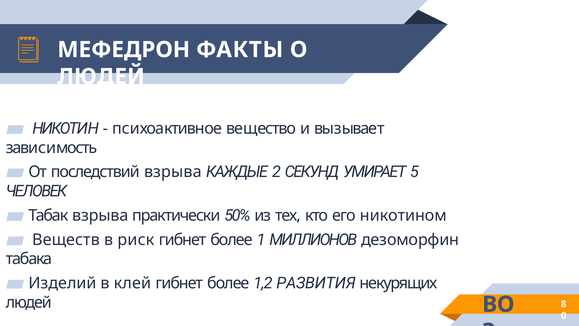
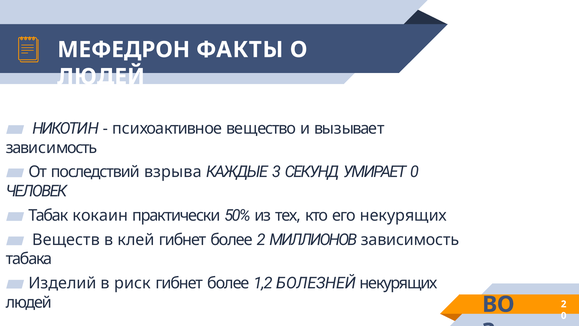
2: 2 -> 3
УМИРАЕТ 5: 5 -> 0
Табак взрыва: взрыва -> кокаин
его никотином: никотином -> некурящих
риск: риск -> клей
более 1: 1 -> 2
МИЛЛИОНОВ дезоморфин: дезоморфин -> зависимость
клей: клей -> риск
РАЗВИТИЯ: РАЗВИТИЯ -> БОЛЕЗНЕЙ
8 at (564, 304): 8 -> 2
